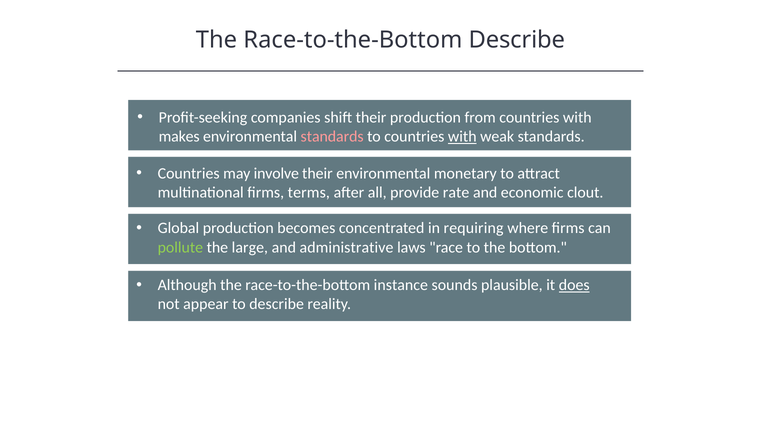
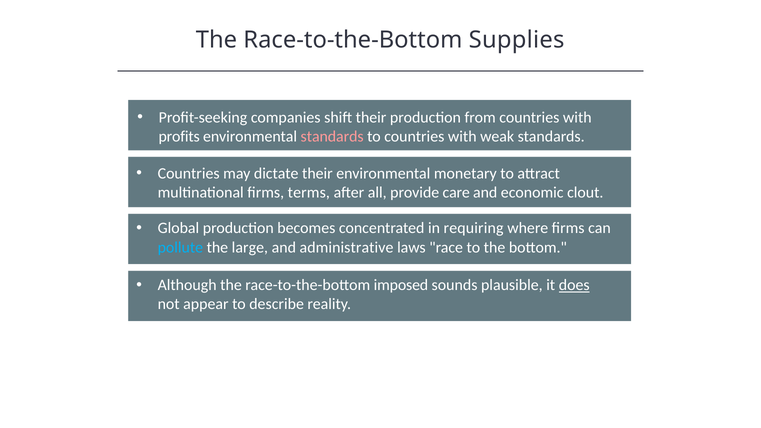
Race-to-the-Bottom Describe: Describe -> Supplies
makes: makes -> profits
with at (462, 136) underline: present -> none
involve: involve -> dictate
rate: rate -> care
pollute colour: light green -> light blue
instance: instance -> imposed
